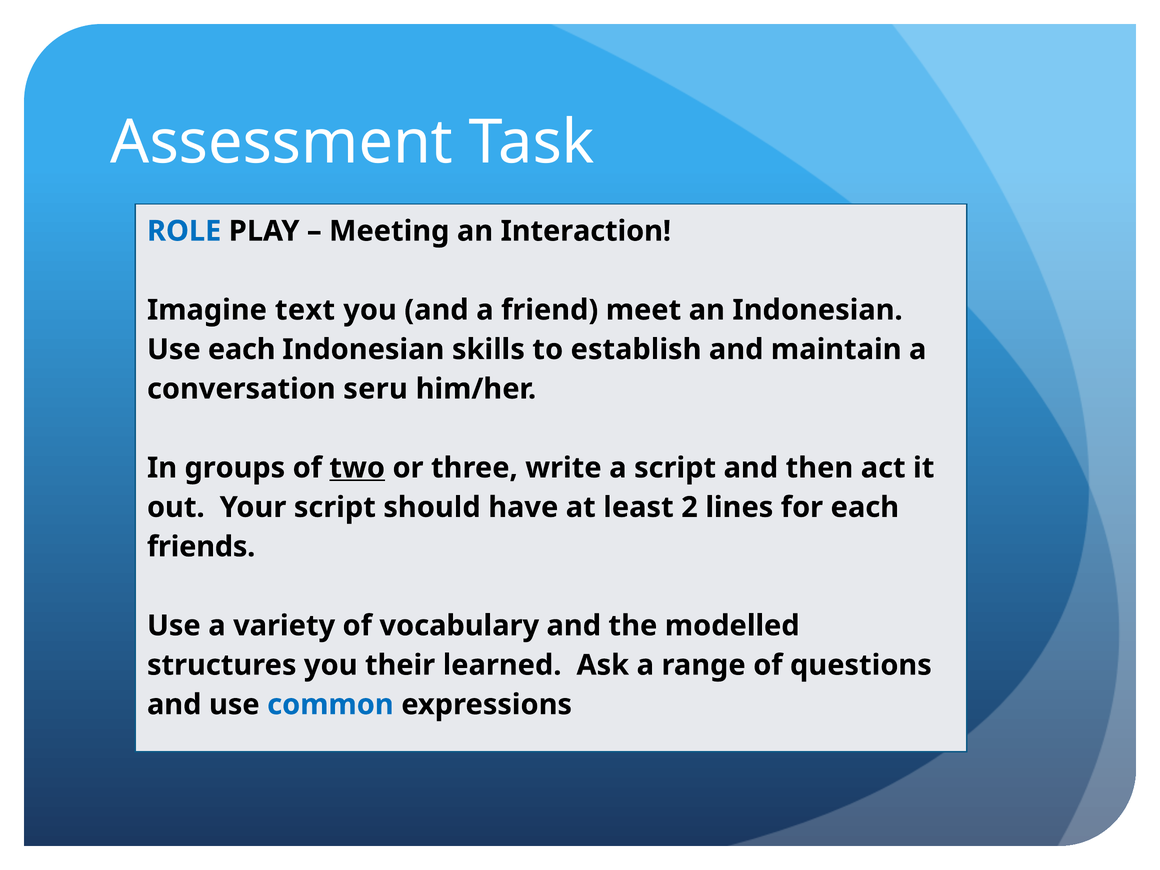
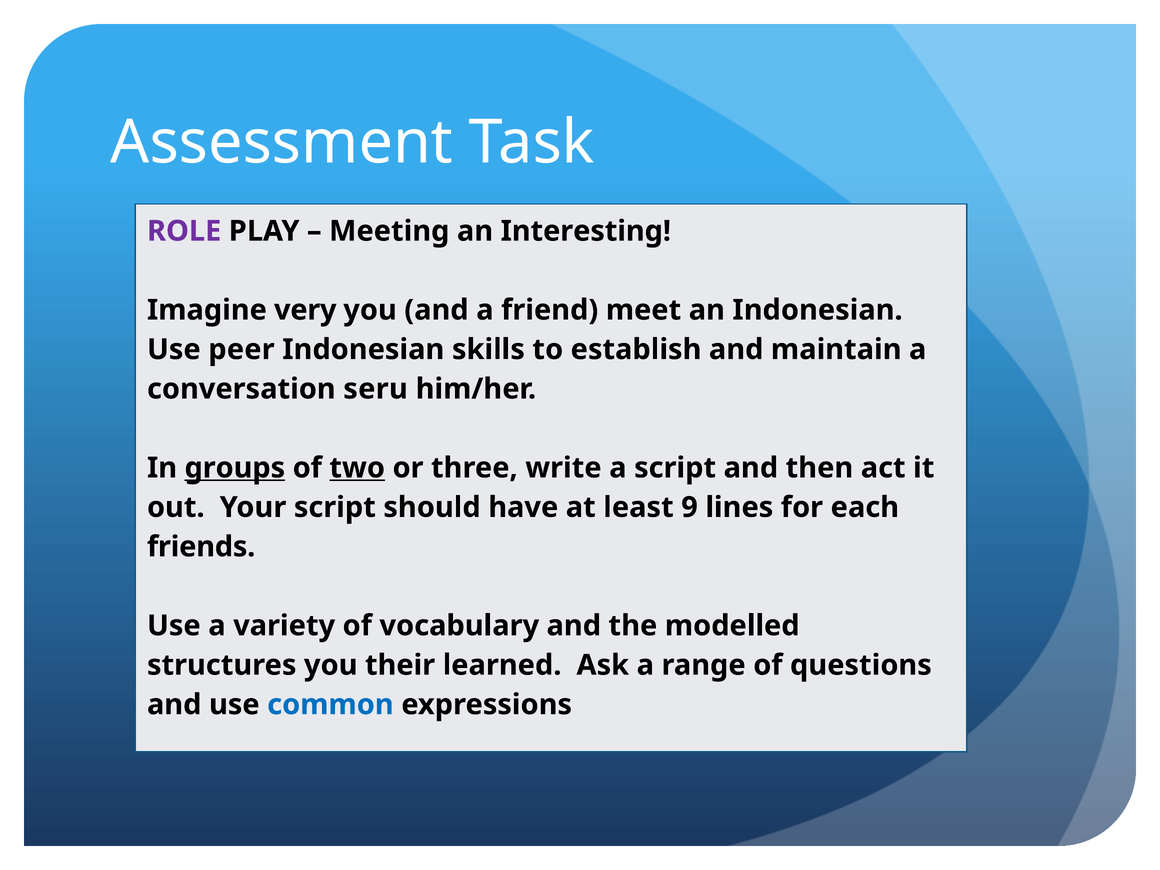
ROLE colour: blue -> purple
Interaction: Interaction -> Interesting
text: text -> very
Use each: each -> peer
groups underline: none -> present
2: 2 -> 9
